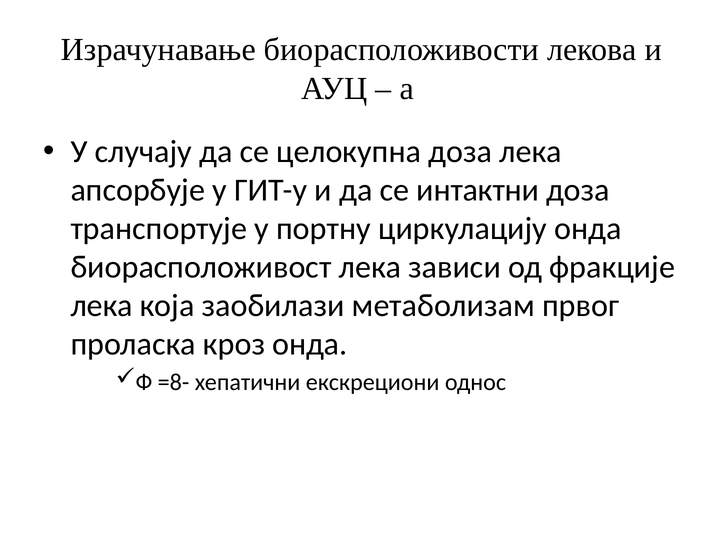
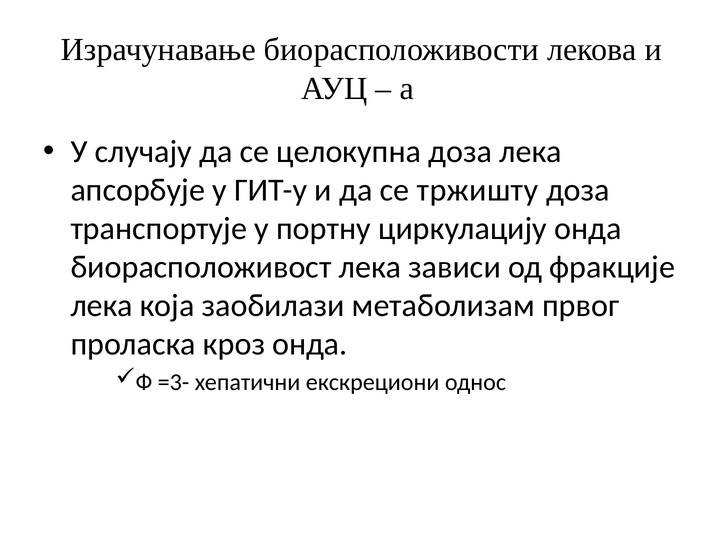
интактни: интактни -> тржишту
=8-: =8- -> =3-
